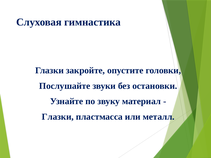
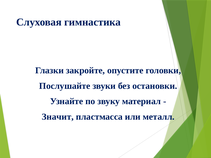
Глазки at (58, 117): Глазки -> Значит
